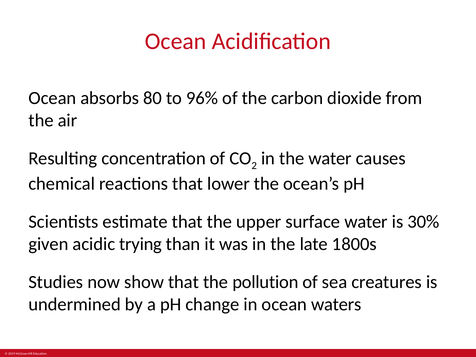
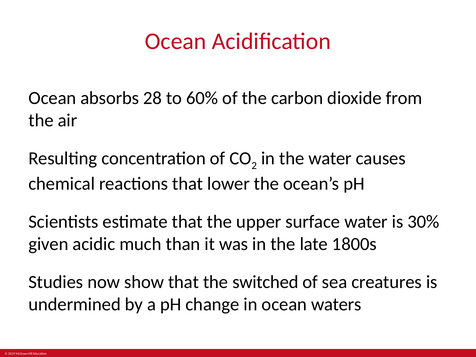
80: 80 -> 28
96%: 96% -> 60%
trying: trying -> much
pollution: pollution -> switched
